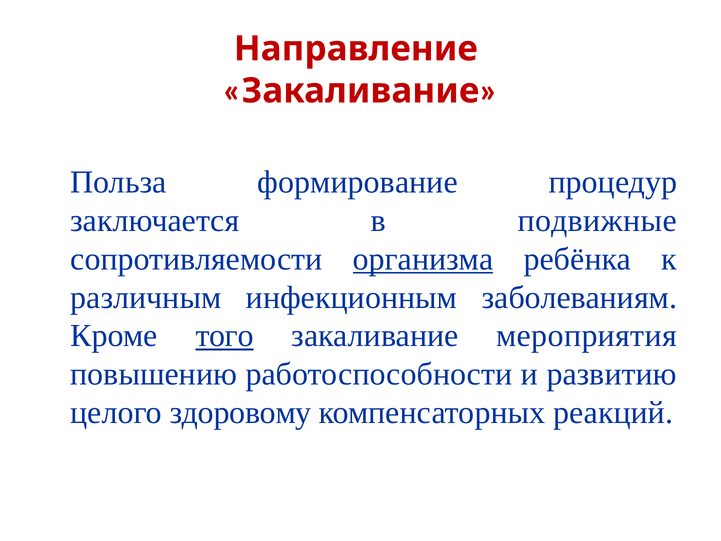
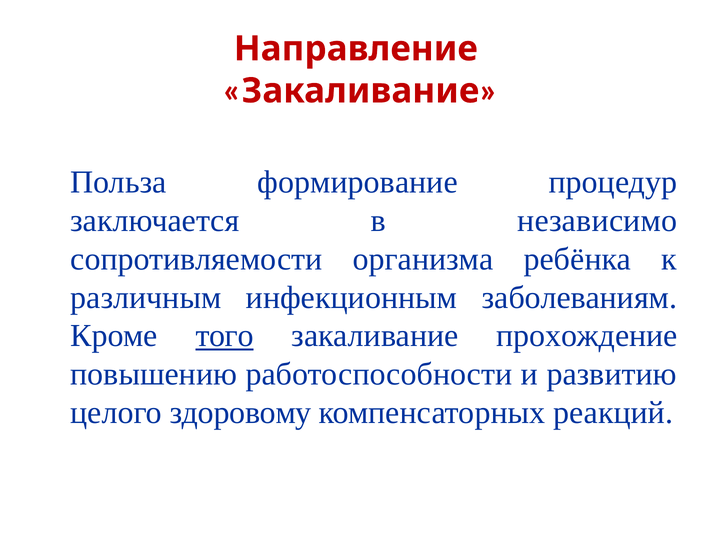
подвижные: подвижные -> независимо
организма underline: present -> none
мероприятия: мероприятия -> прохождение
